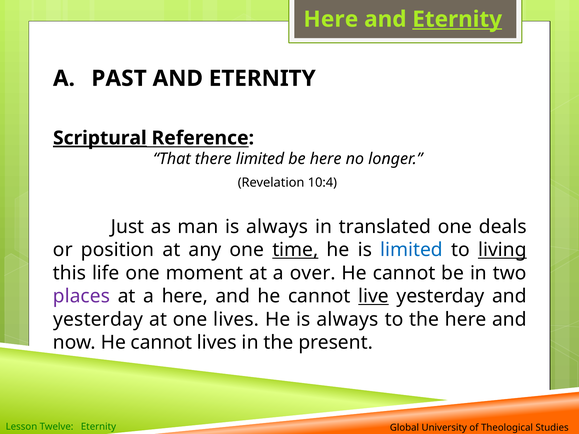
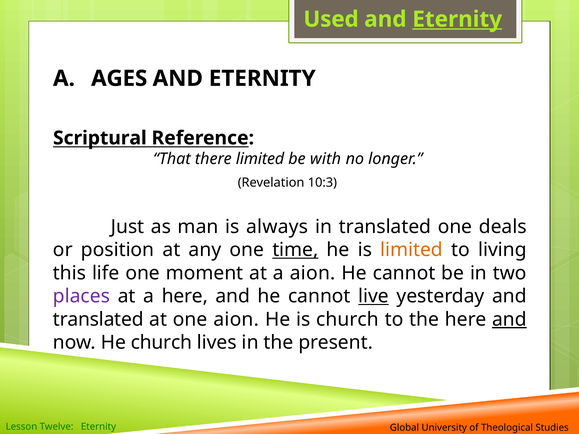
Here at (331, 19): Here -> Used
PAST: PAST -> AGES
Scriptural underline: present -> none
be here: here -> with
10:4: 10:4 -> 10:3
limited at (412, 250) colour: blue -> orange
living underline: present -> none
a over: over -> aion
yesterday at (98, 320): yesterday -> translated
one lives: lives -> aion
He is always: always -> church
and at (509, 320) underline: none -> present
now He cannot: cannot -> church
